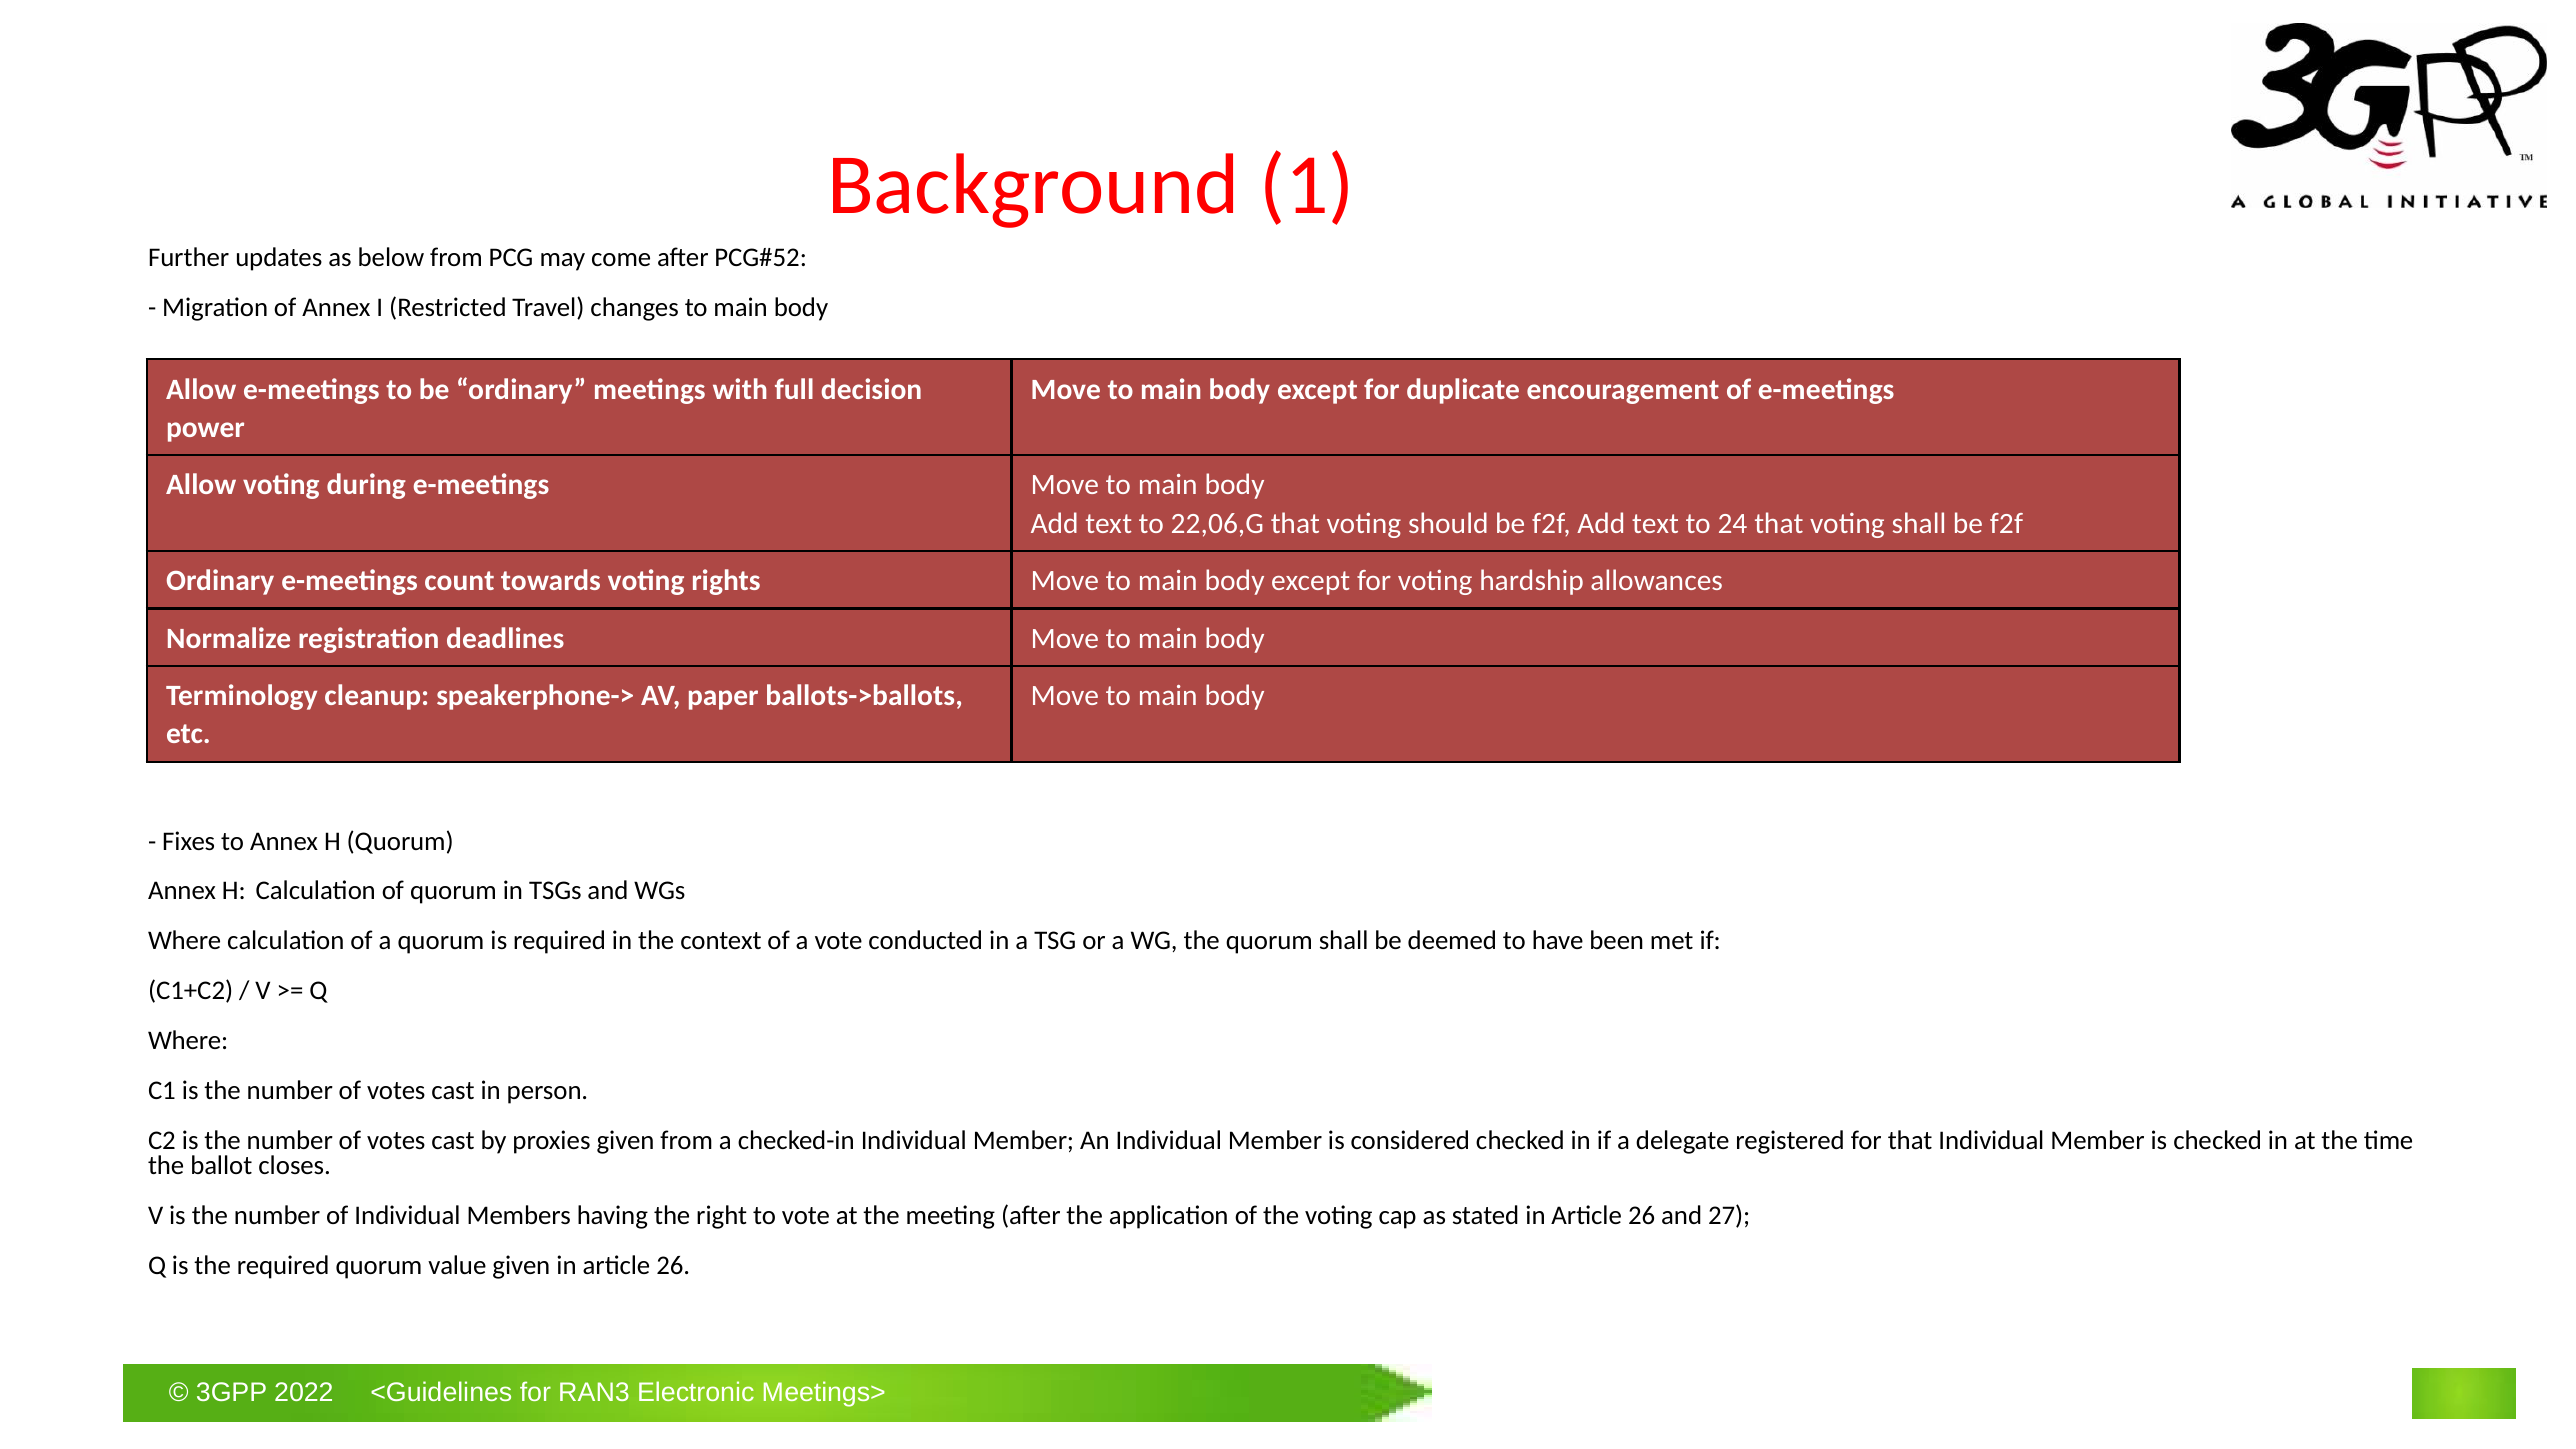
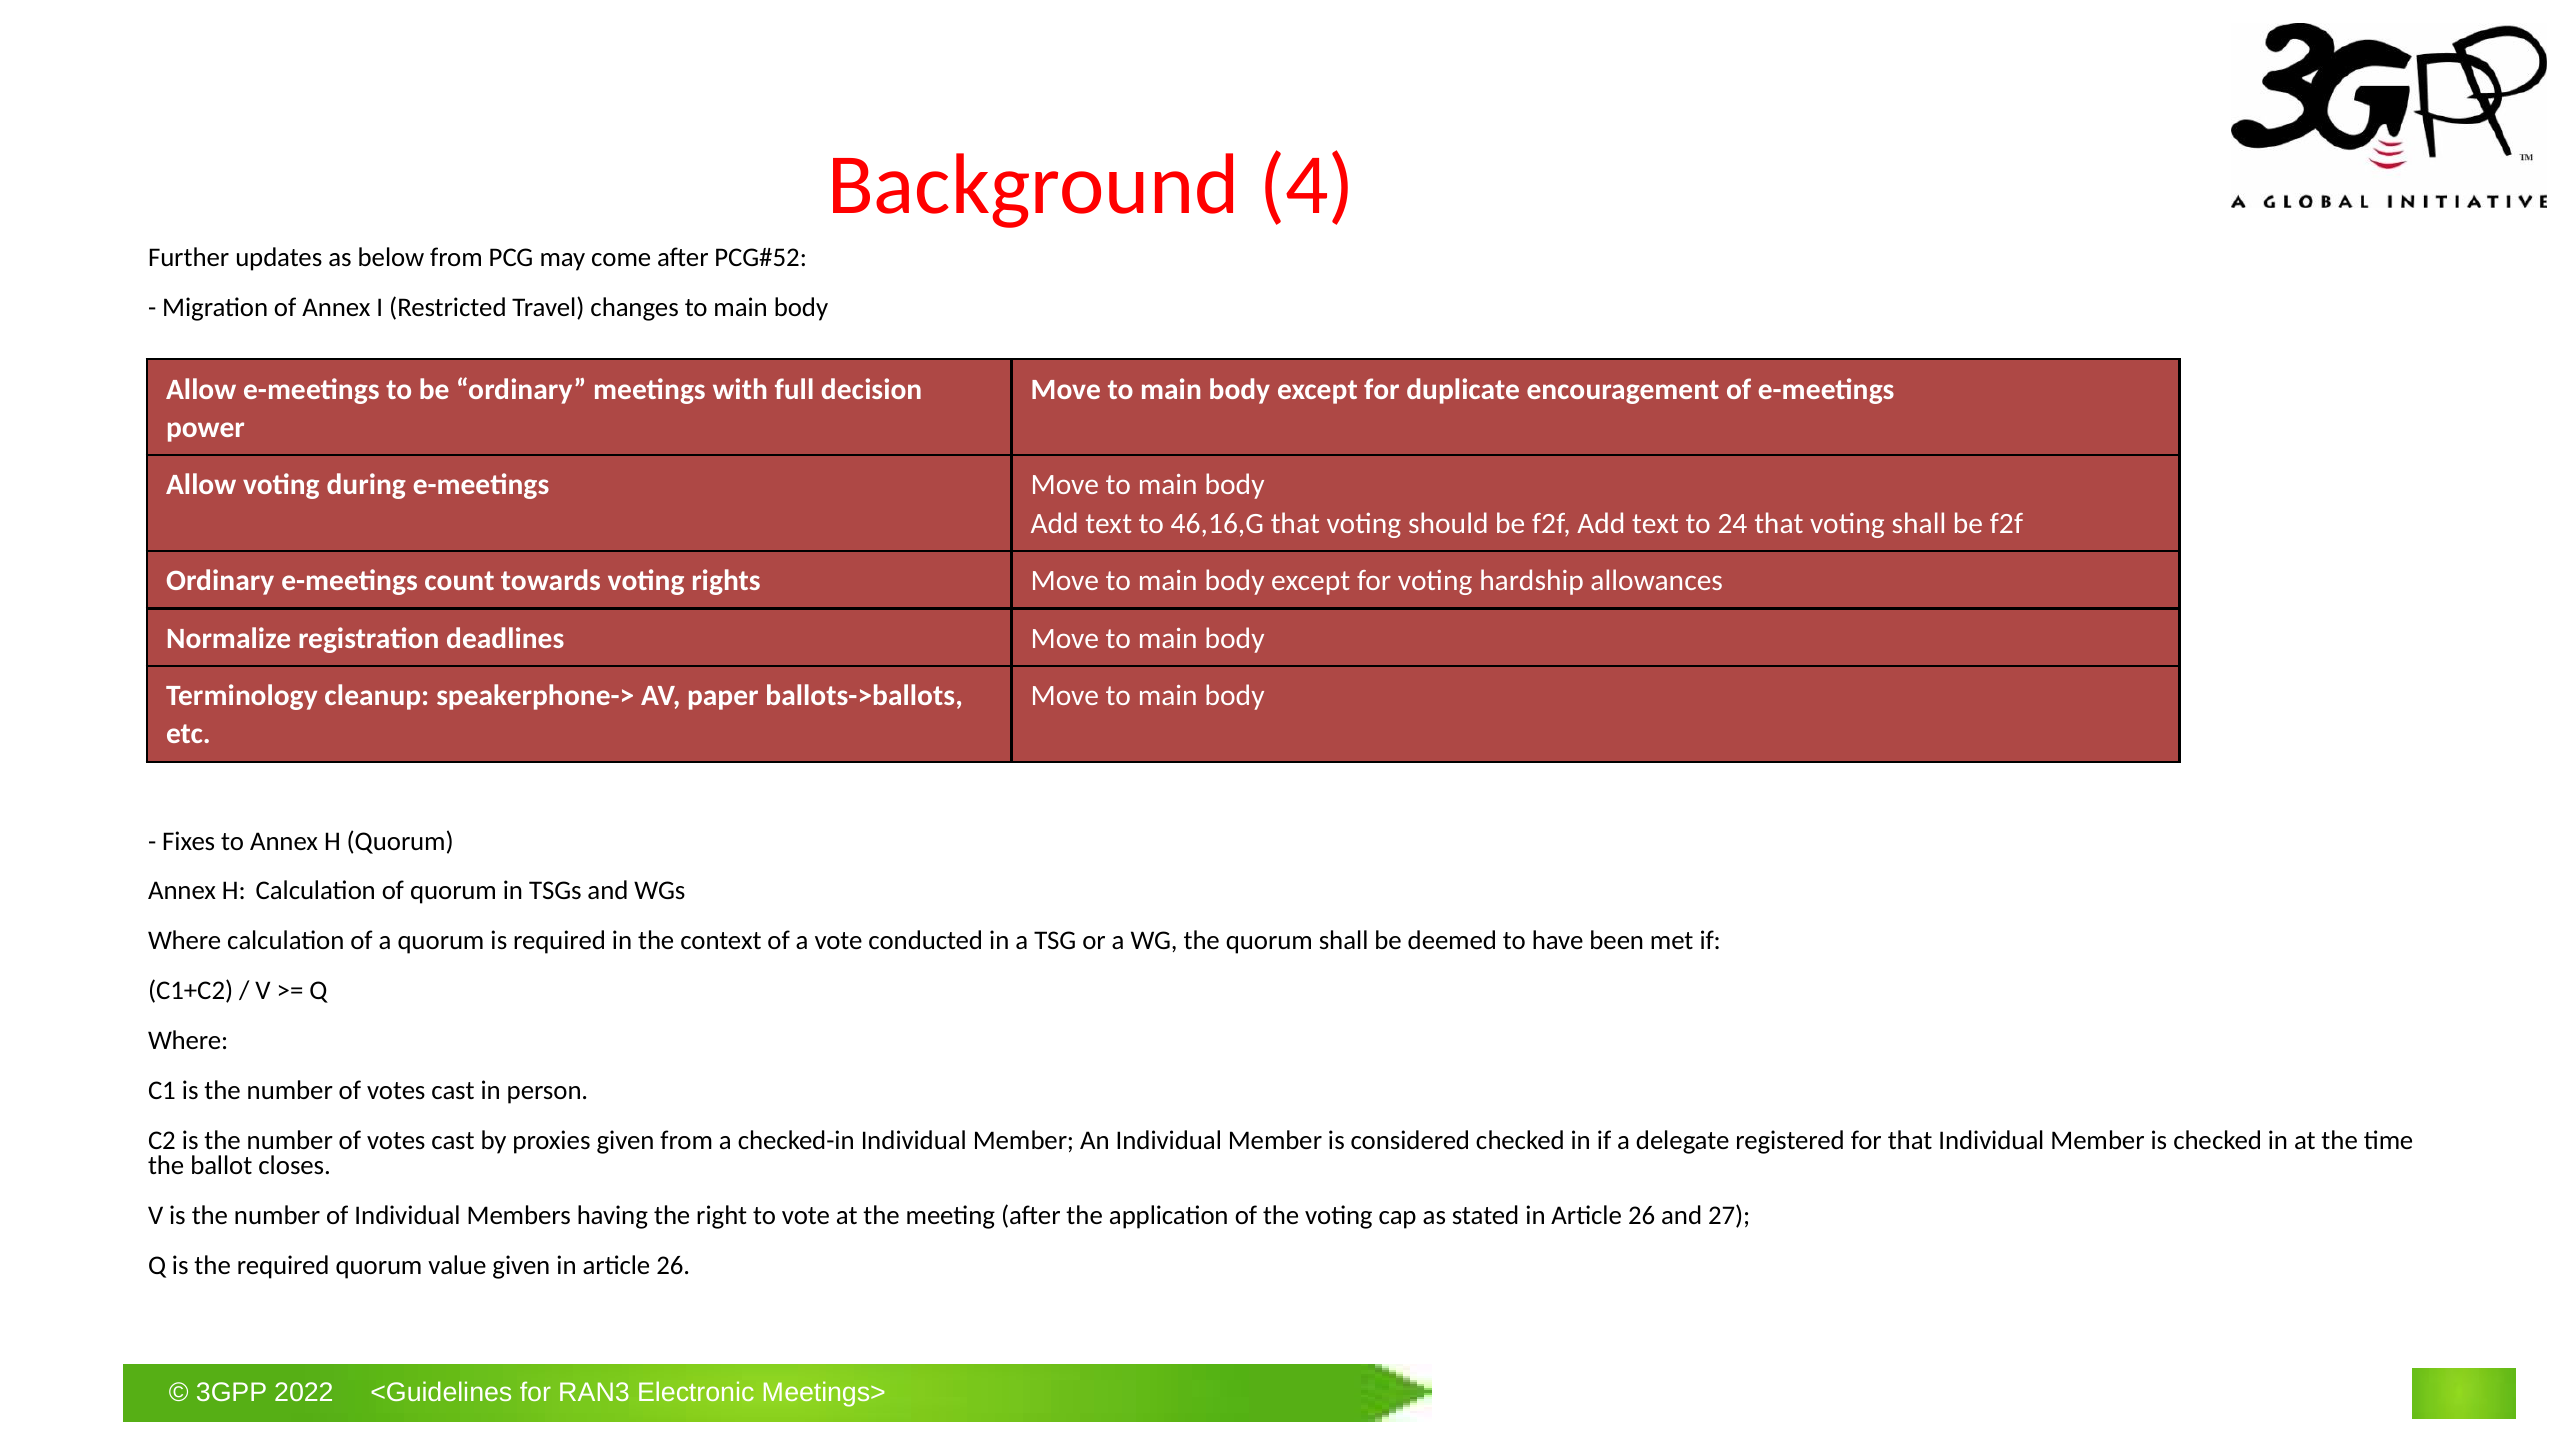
Background 1: 1 -> 4
22,06,G: 22,06,G -> 46,16,G
